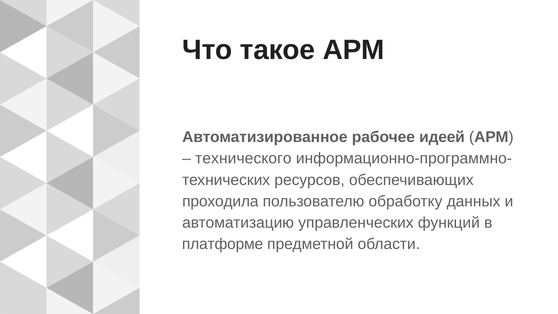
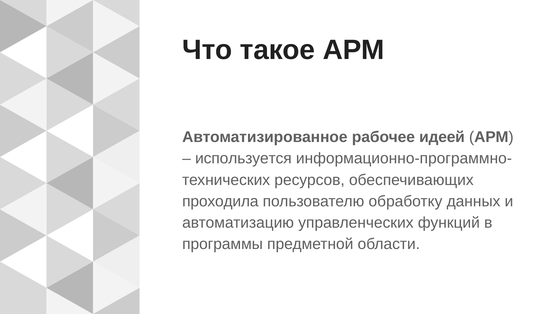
технического: технического -> используется
платформе: платформе -> программы
